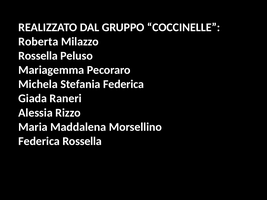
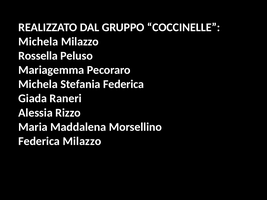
Roberta at (38, 42): Roberta -> Michela
Federica Rossella: Rossella -> Milazzo
